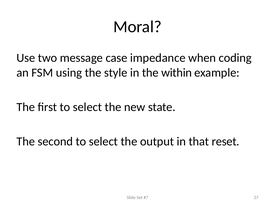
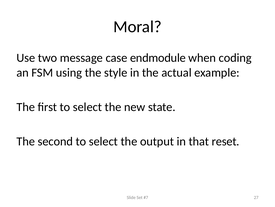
impedance: impedance -> endmodule
within: within -> actual
